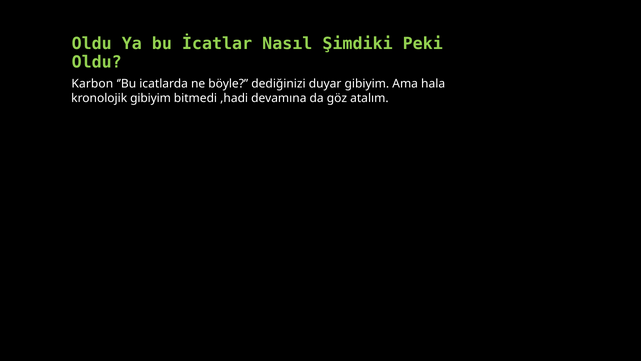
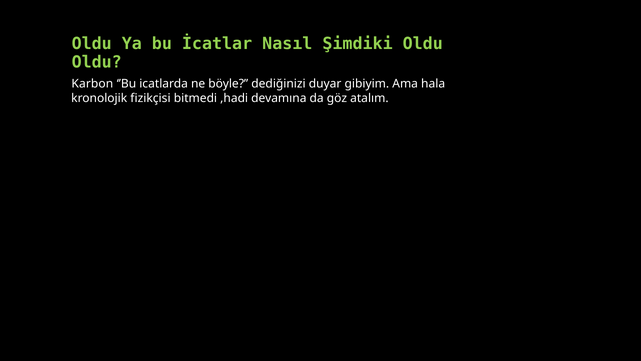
Şimdiki Peki: Peki -> Oldu
kronolojik gibiyim: gibiyim -> fizikçisi
